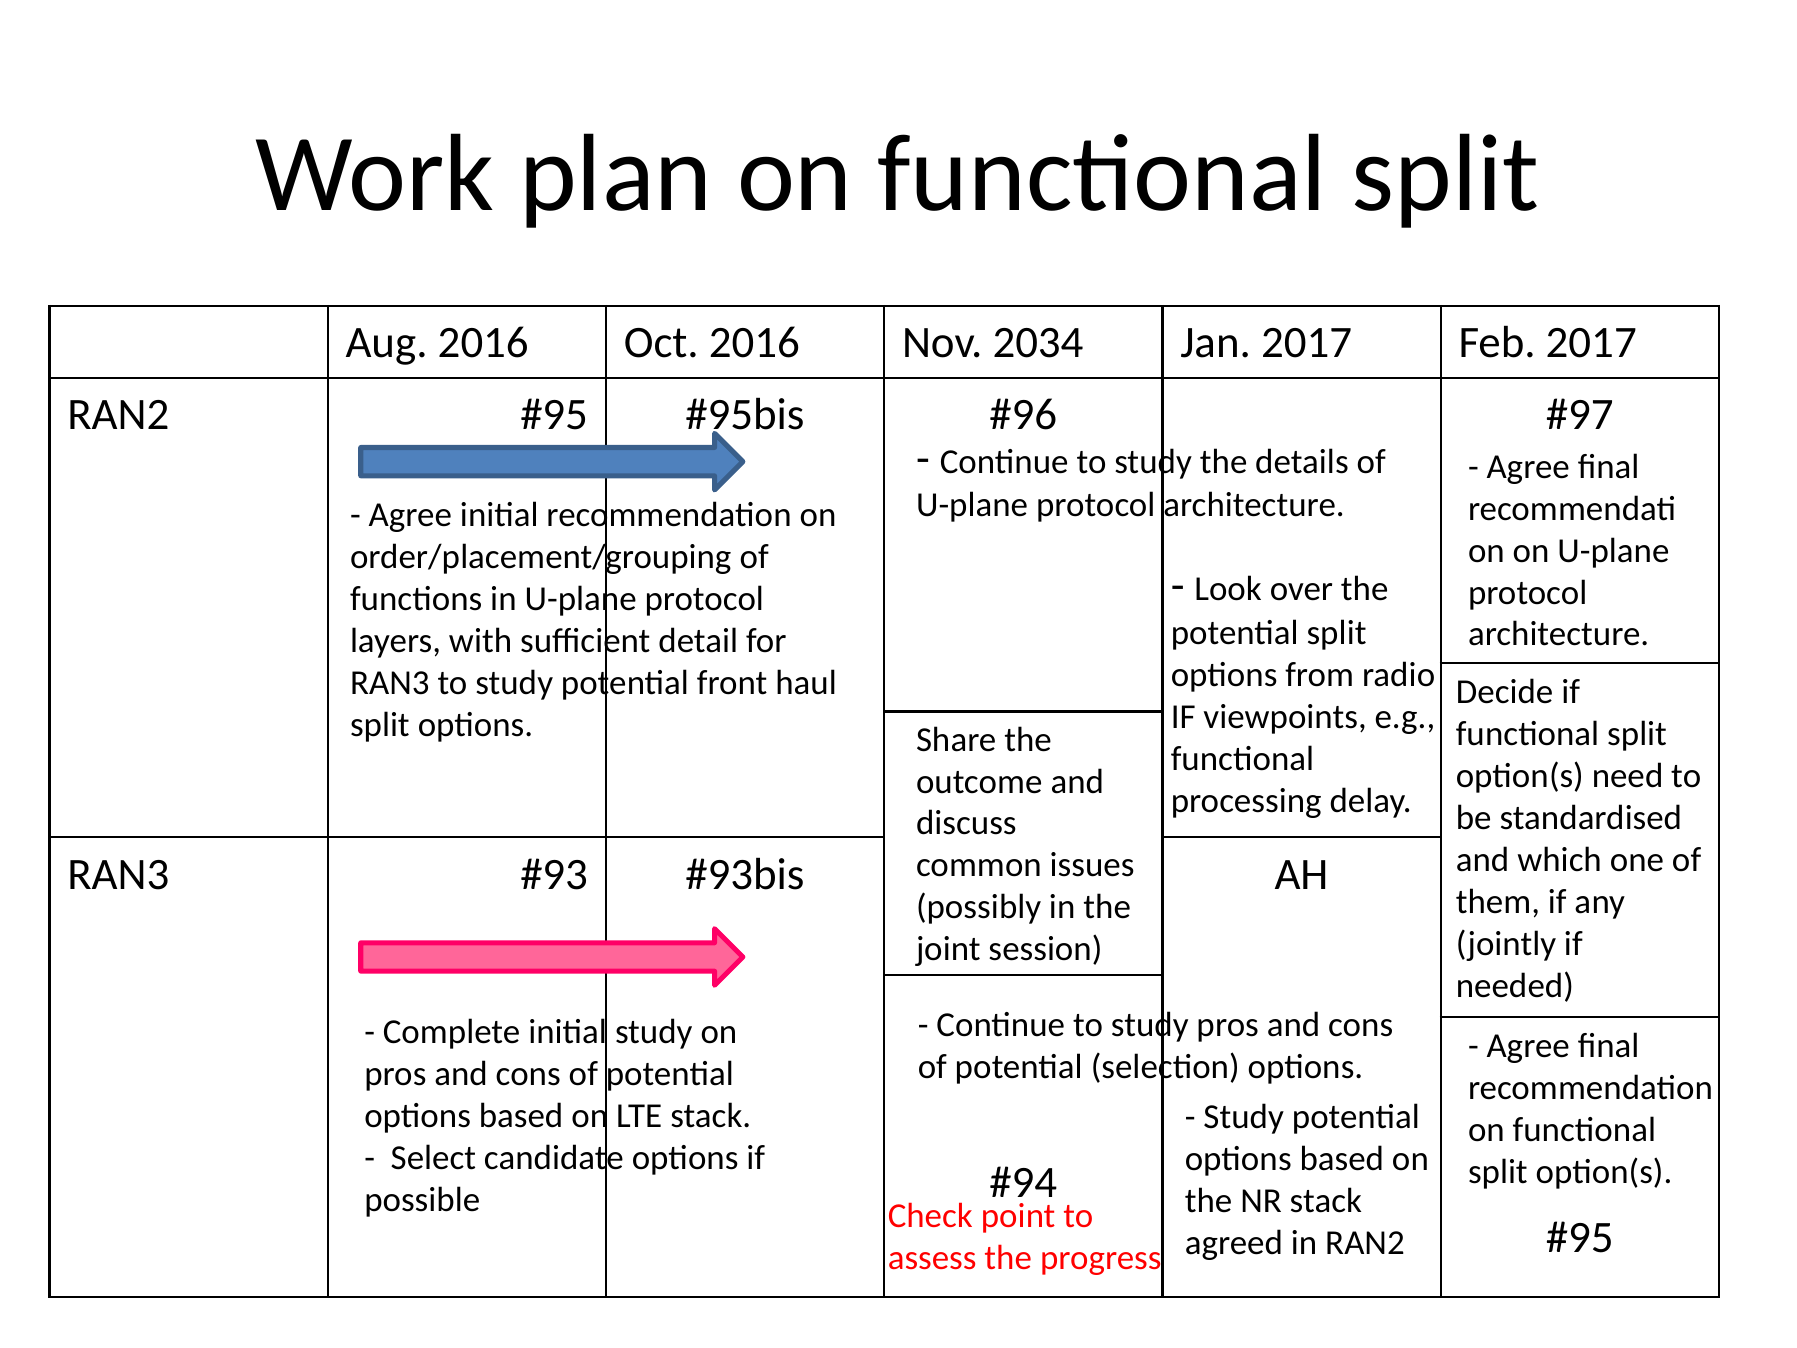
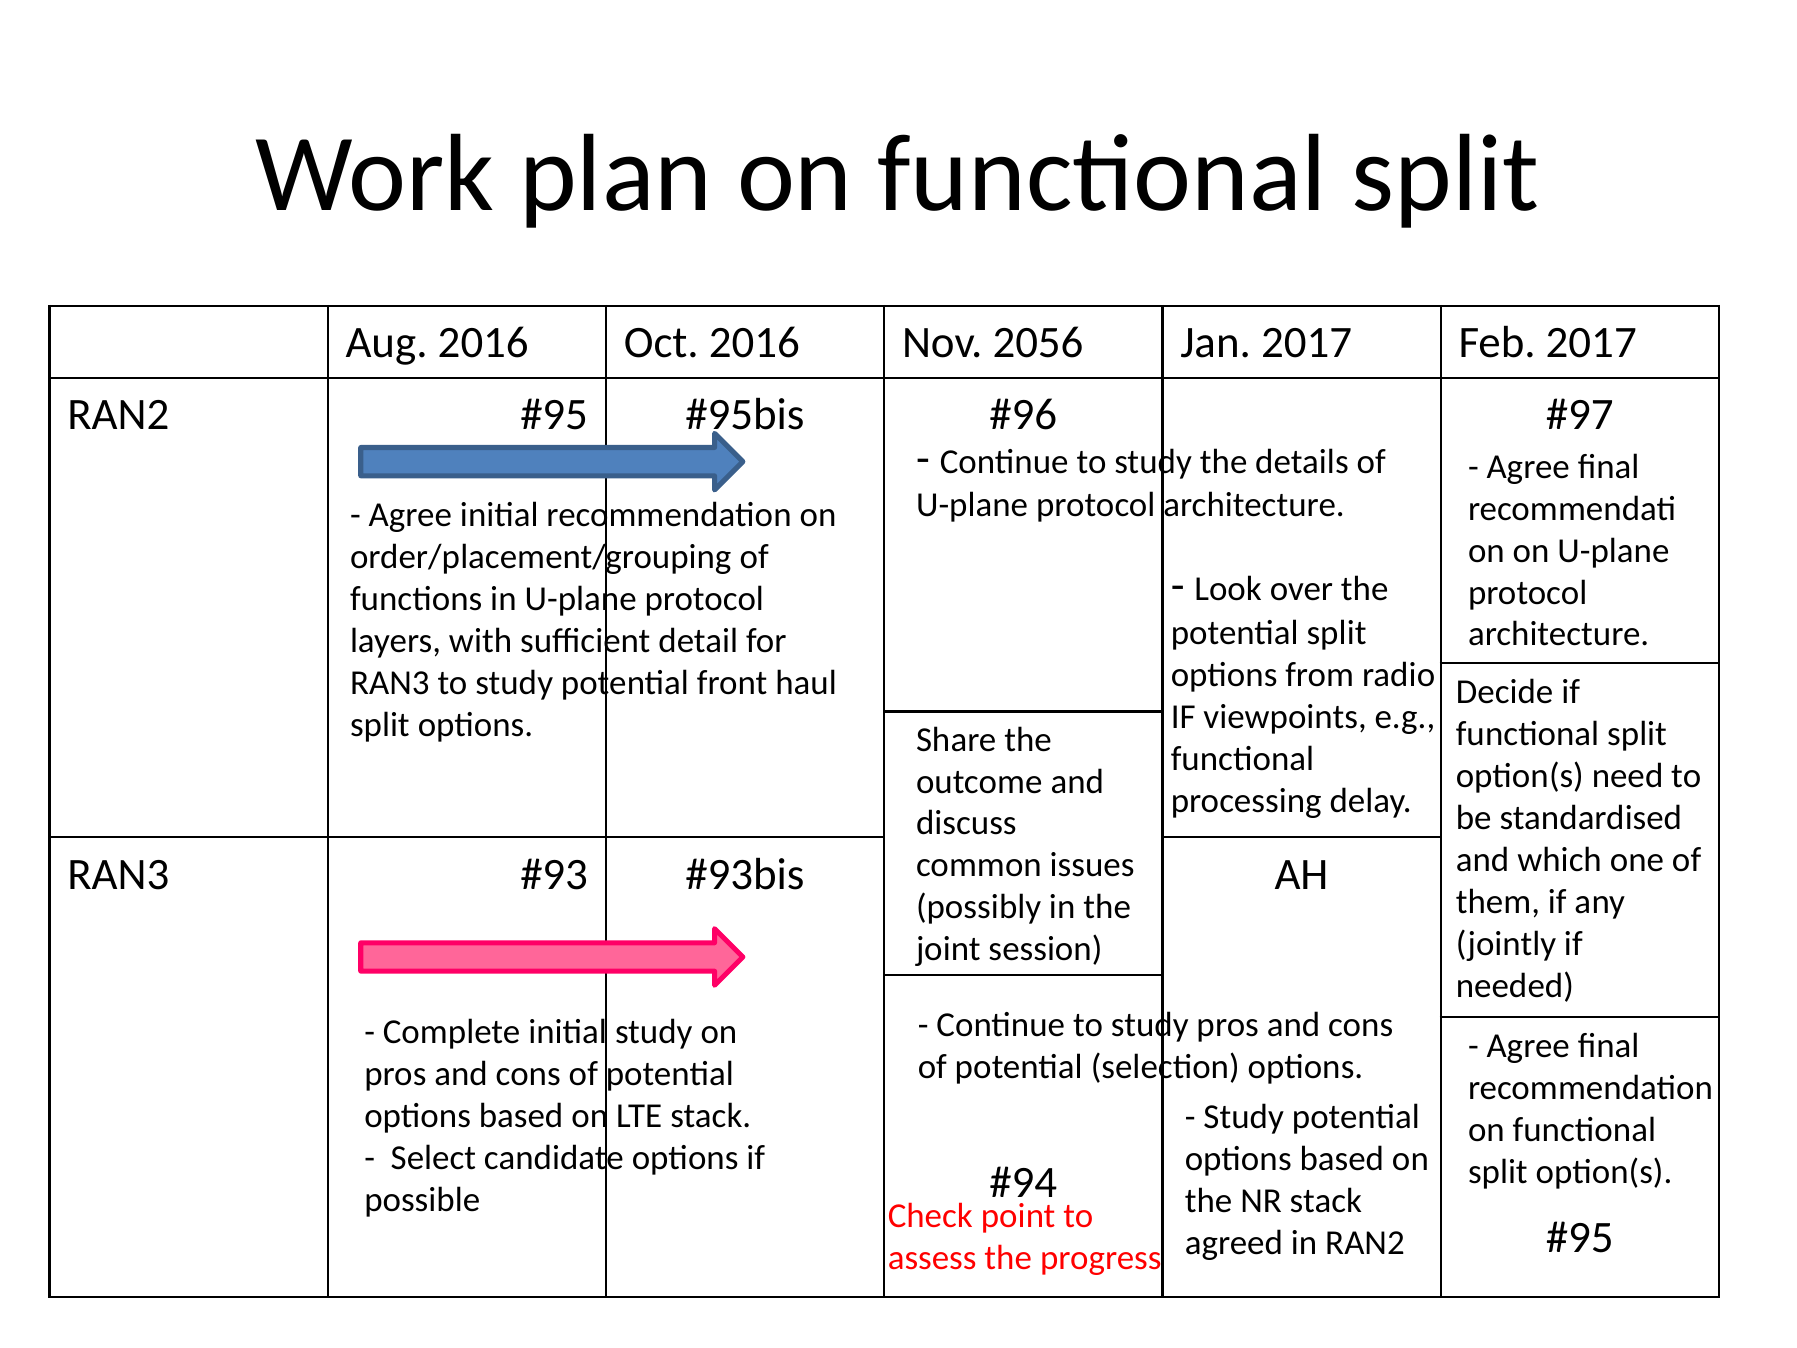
2034: 2034 -> 2056
